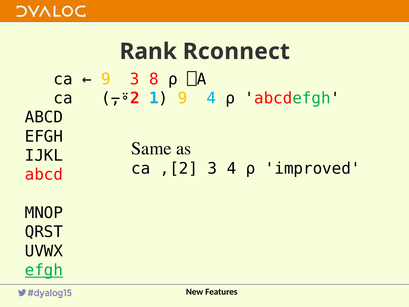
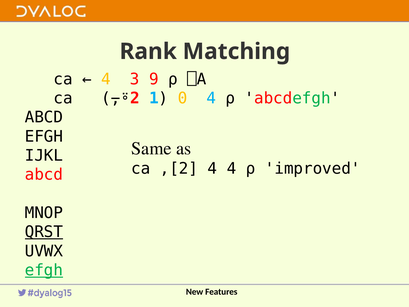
Rconnect: Rconnect -> Matching
9 at (106, 79): 9 -> 4
8: 8 -> 9
1 9: 9 -> 0
,[2 3: 3 -> 4
QRST underline: none -> present
